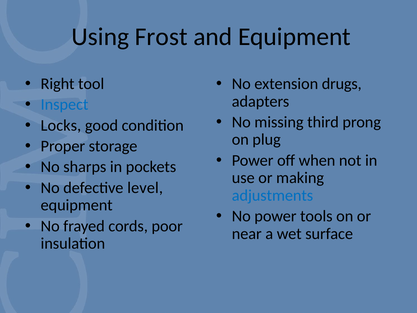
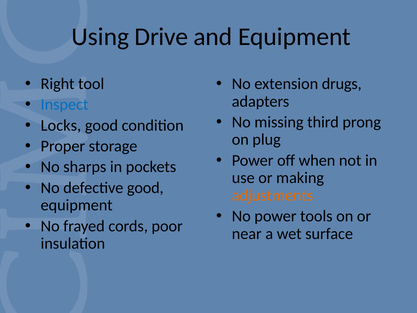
Frost: Frost -> Drive
defective level: level -> good
adjustments colour: blue -> orange
